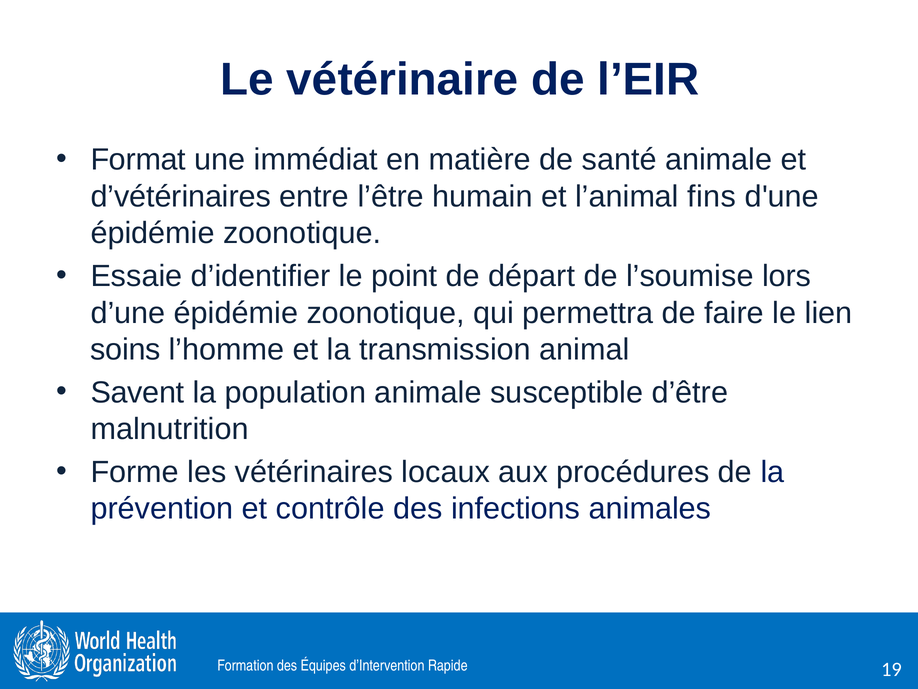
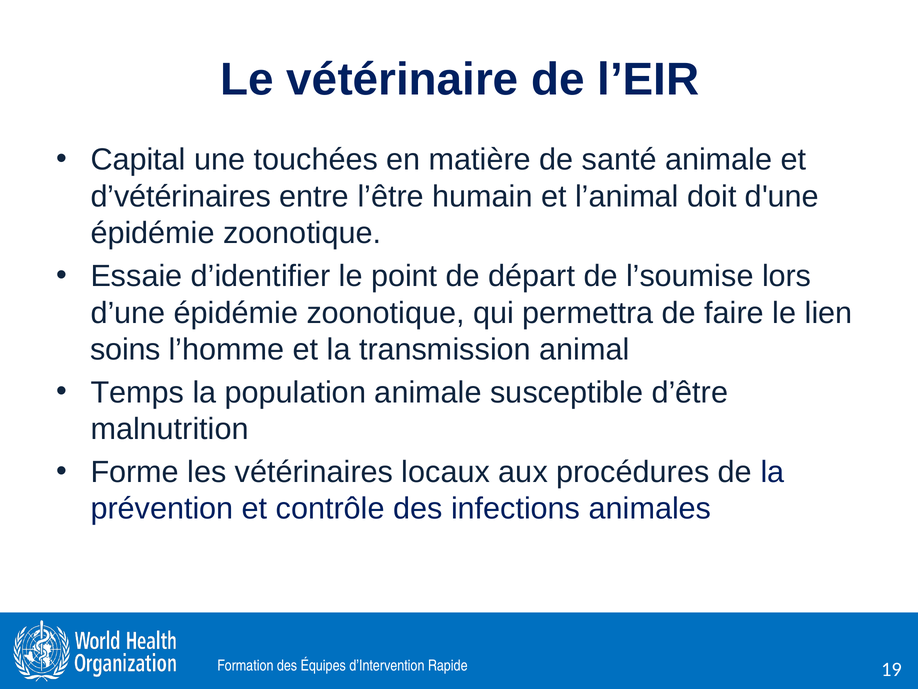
Format: Format -> Capital
immédiat: immédiat -> touchées
fins: fins -> doit
Savent: Savent -> Temps
